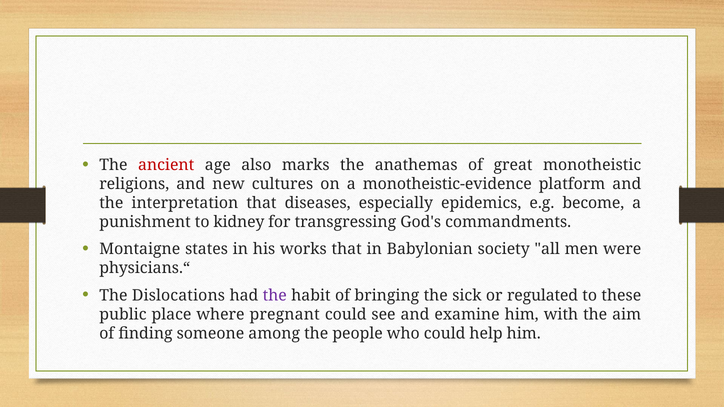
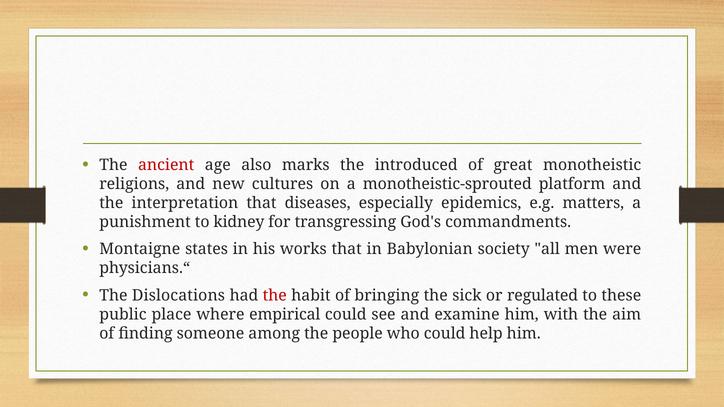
anathemas: anathemas -> introduced
monotheistic-evidence: monotheistic-evidence -> monotheistic-sprouted
become: become -> matters
the at (275, 295) colour: purple -> red
pregnant: pregnant -> empirical
